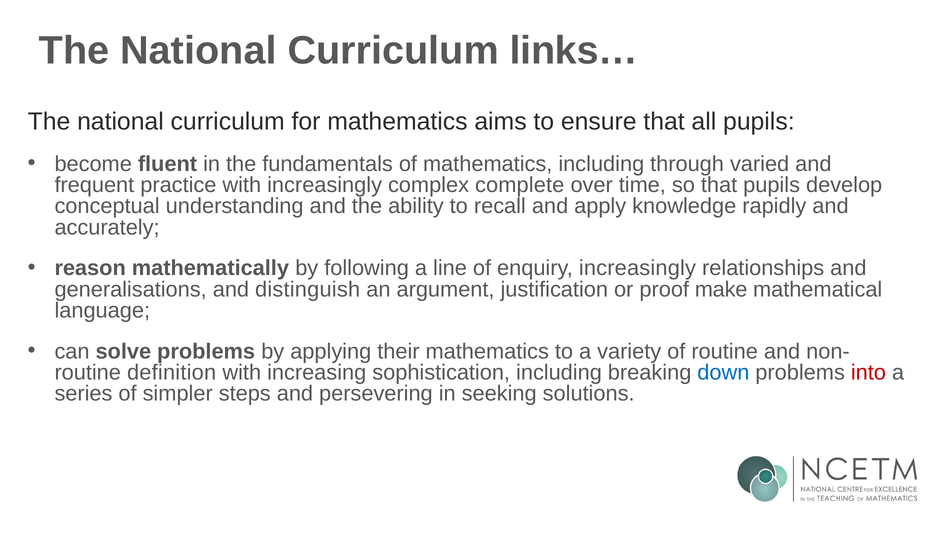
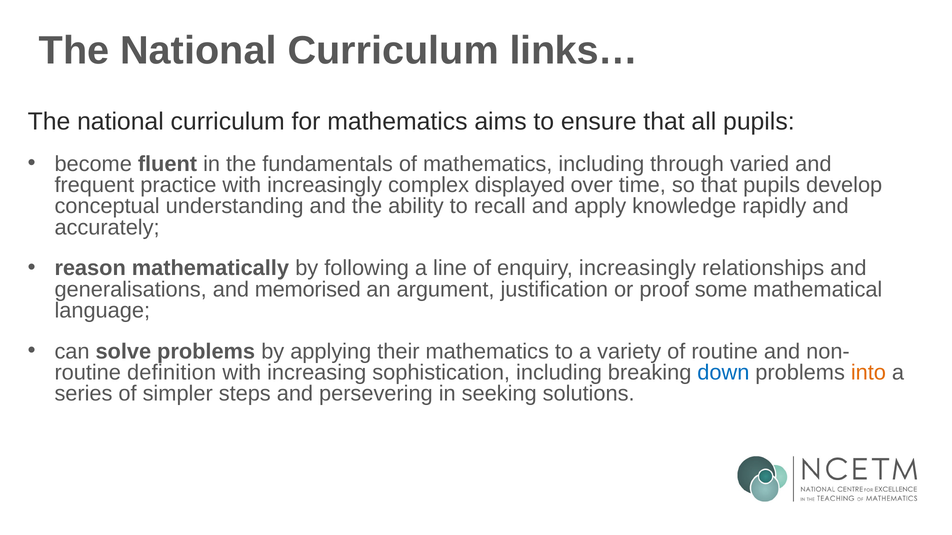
complete: complete -> displayed
distinguish: distinguish -> memorised
make: make -> some
into colour: red -> orange
